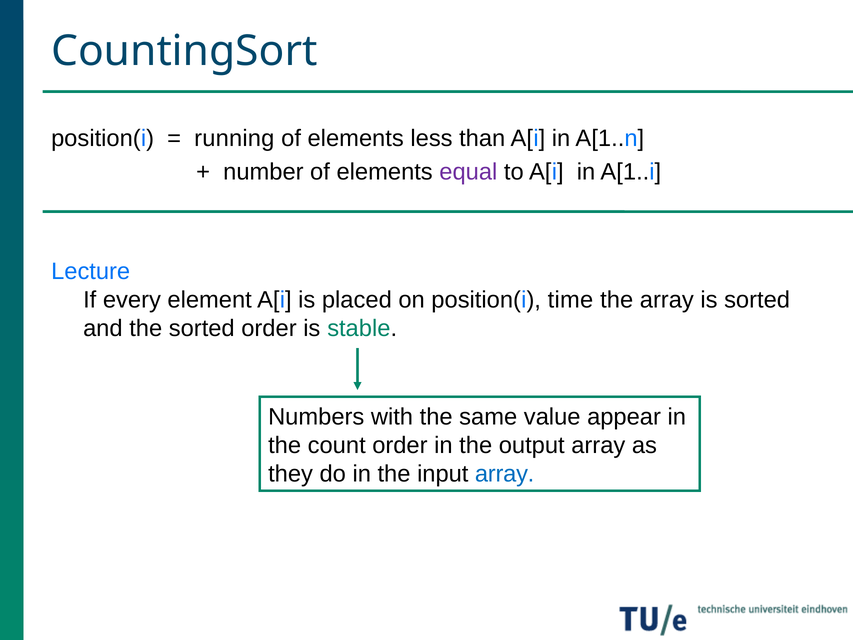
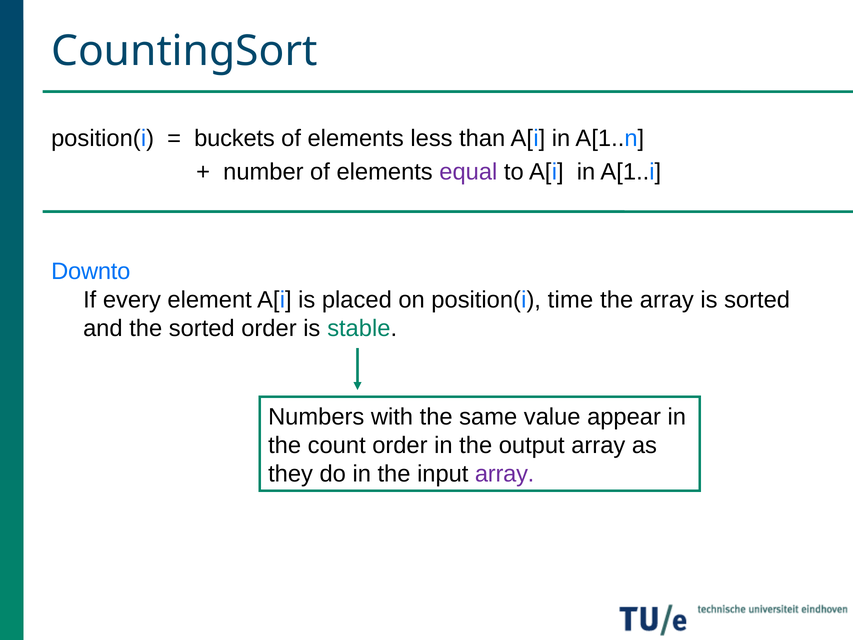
running: running -> buckets
Lecture: Lecture -> Downto
array at (505, 474) colour: blue -> purple
